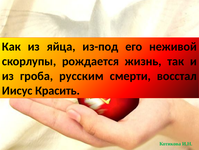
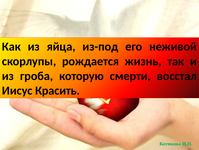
русским: русским -> которую
